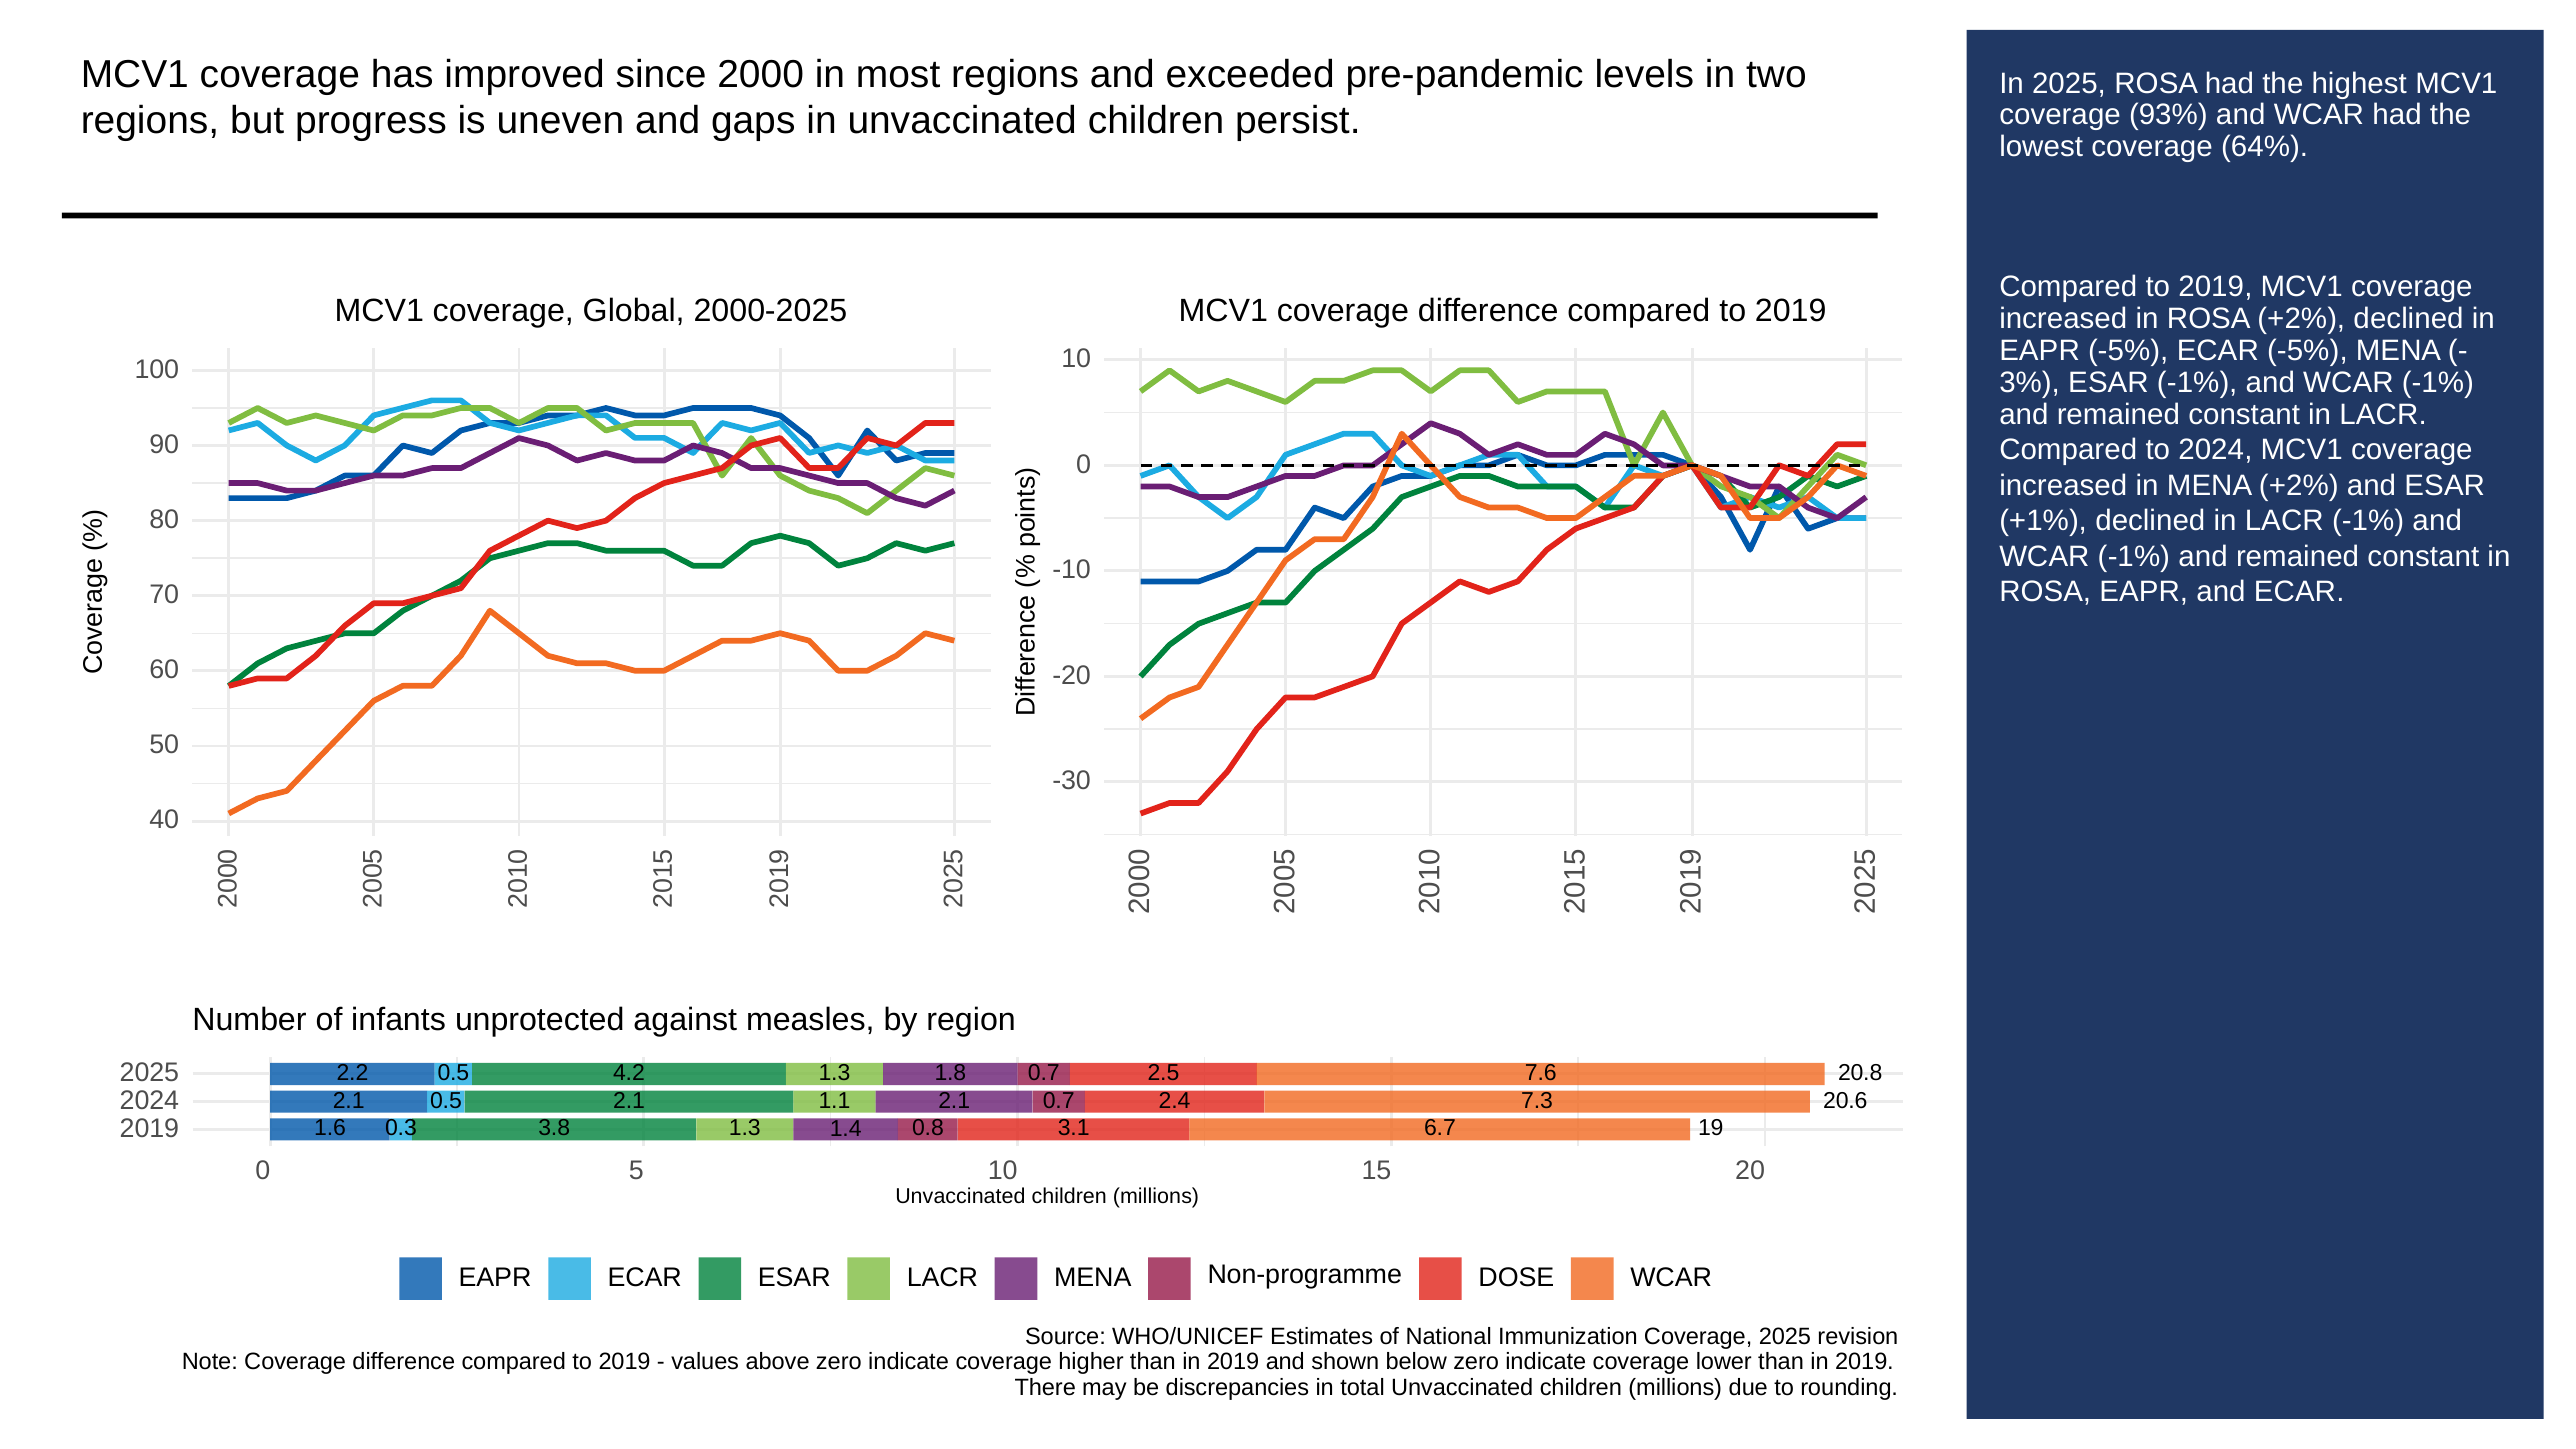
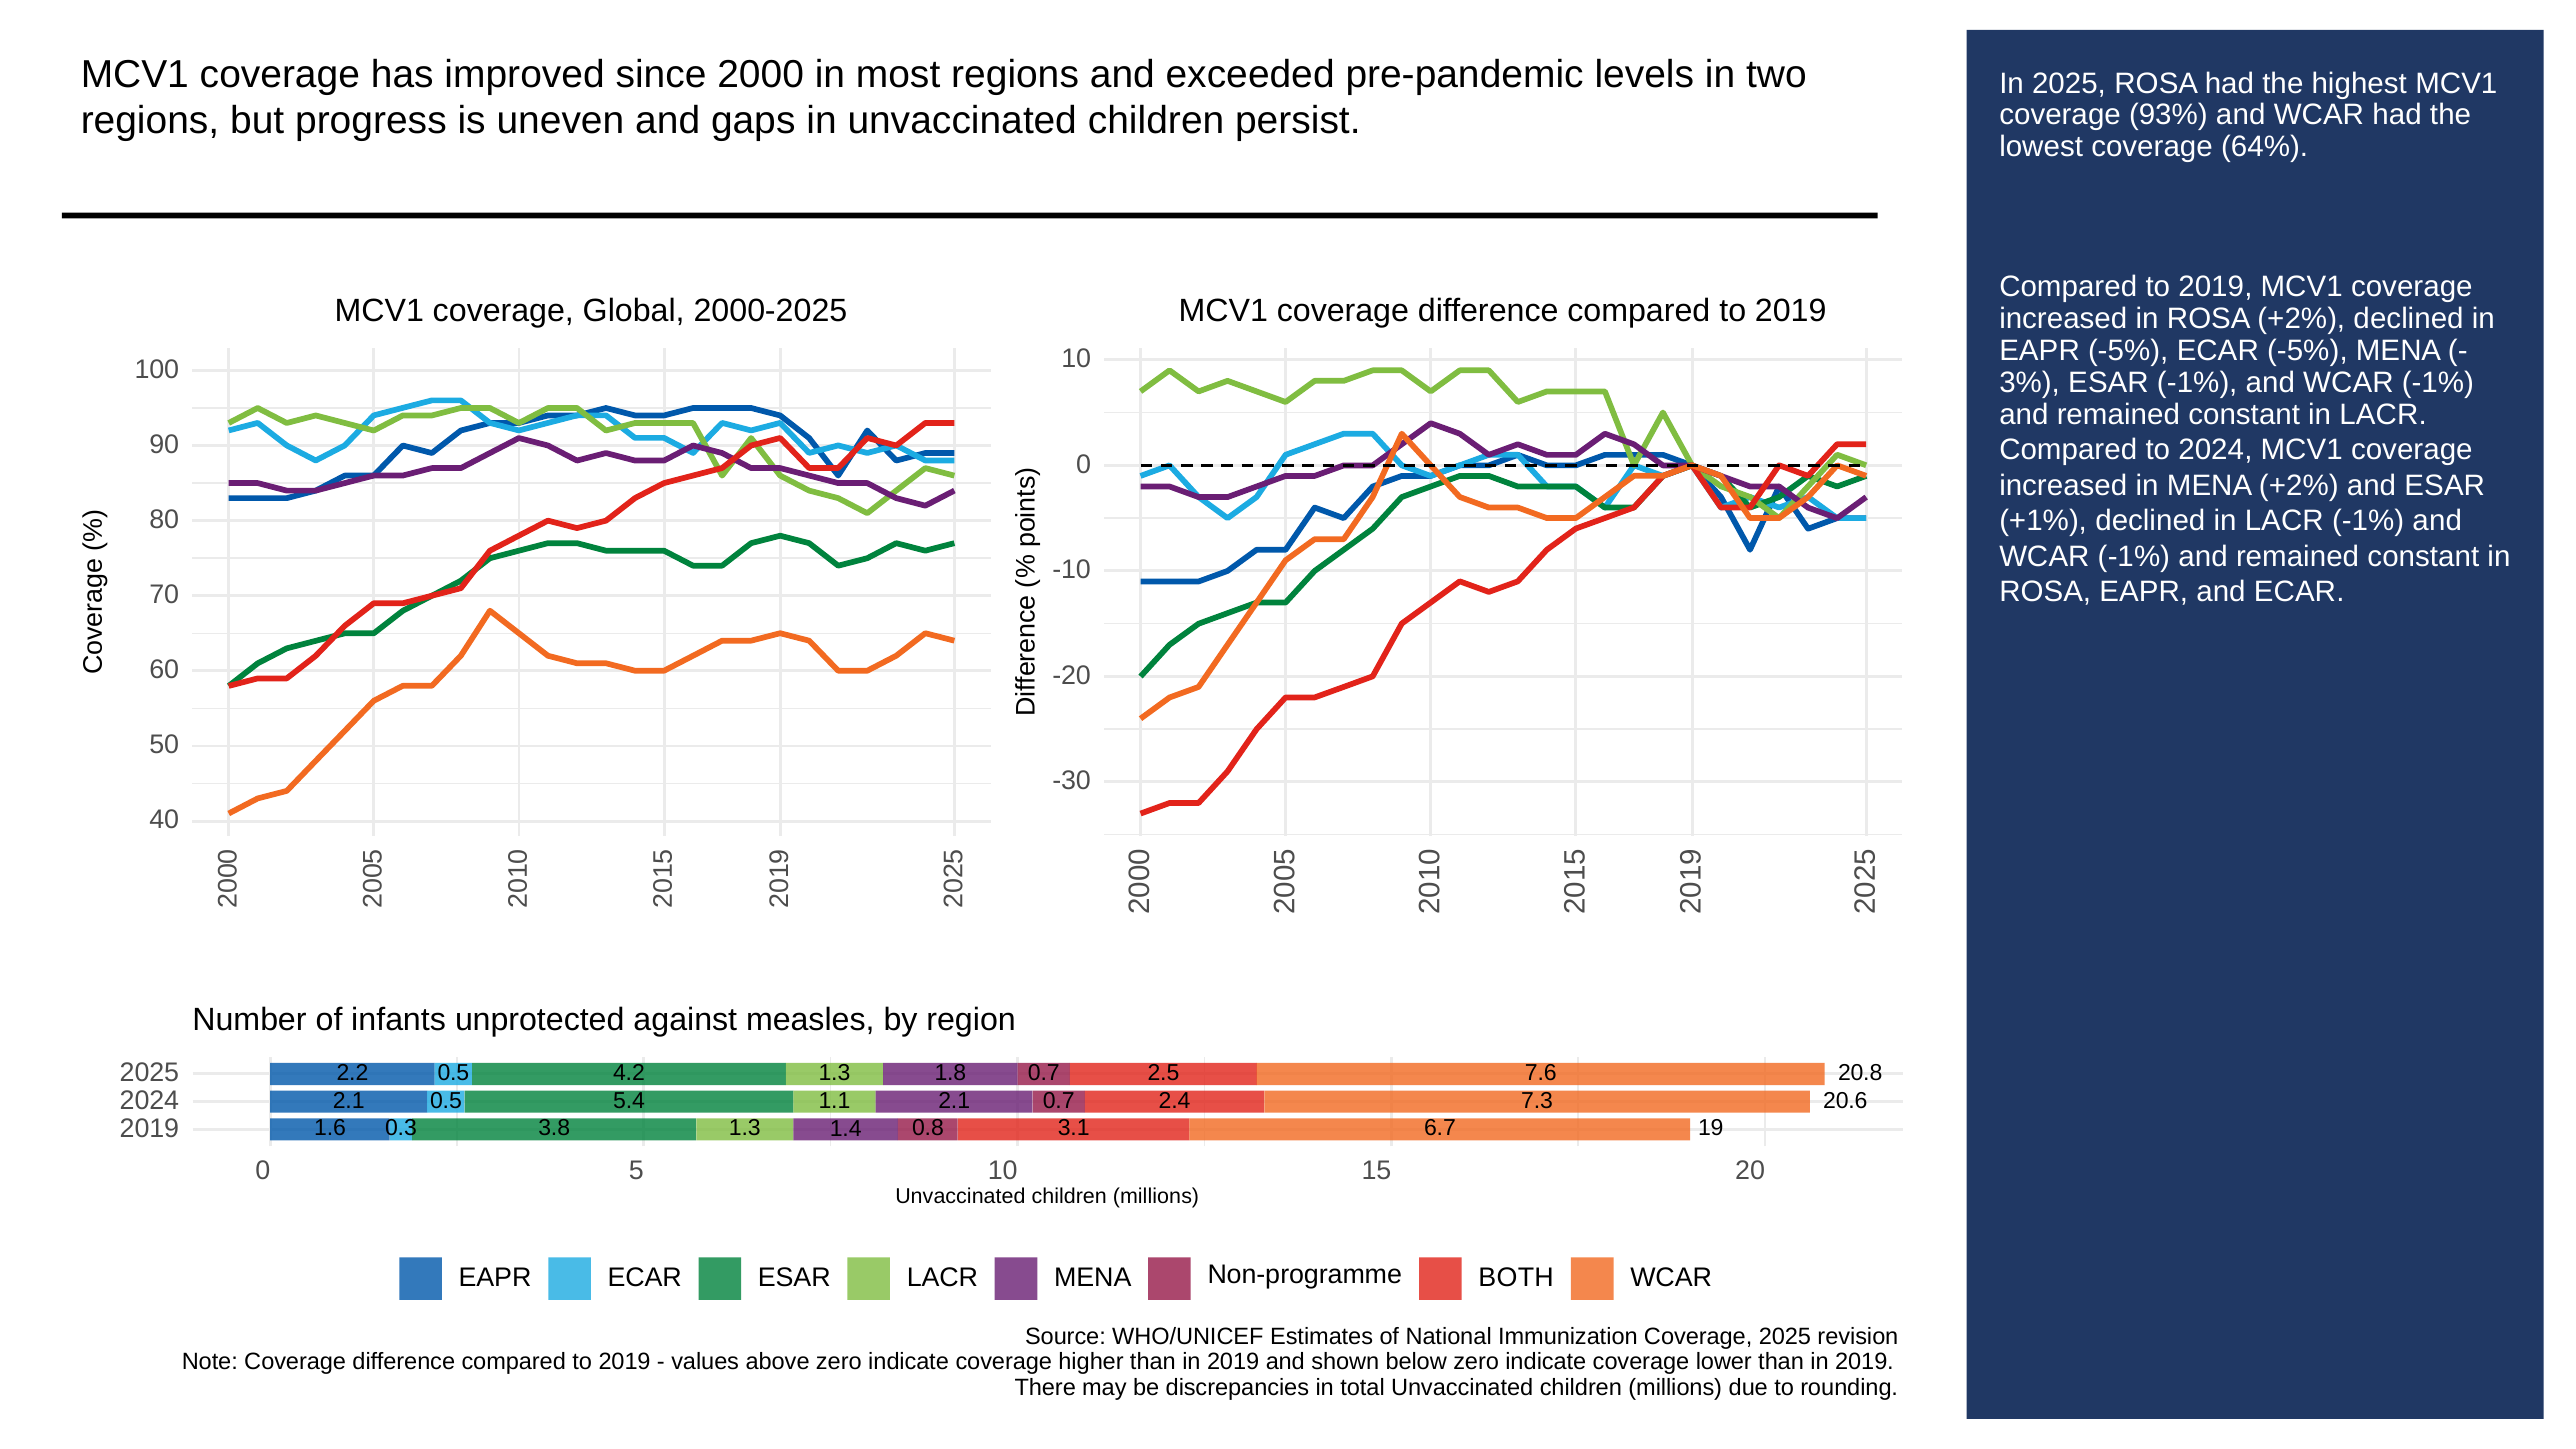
2.1 at (629, 1101): 2.1 -> 5.4
DOSE: DOSE -> BOTH
